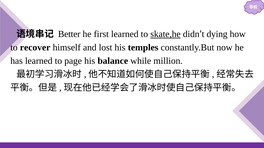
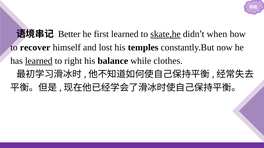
dying: dying -> when
learned at (39, 61) underline: none -> present
page: page -> right
million: million -> clothes
